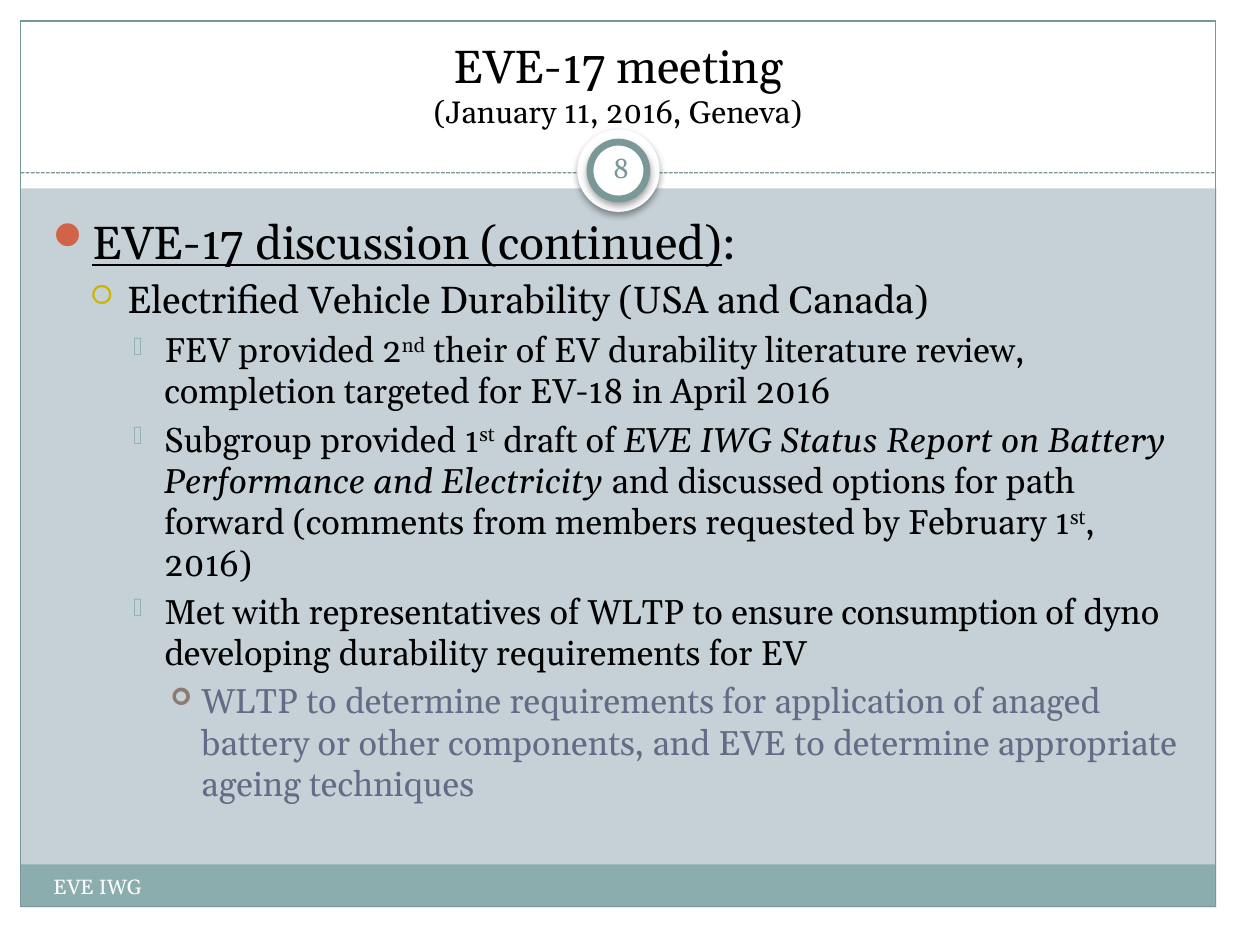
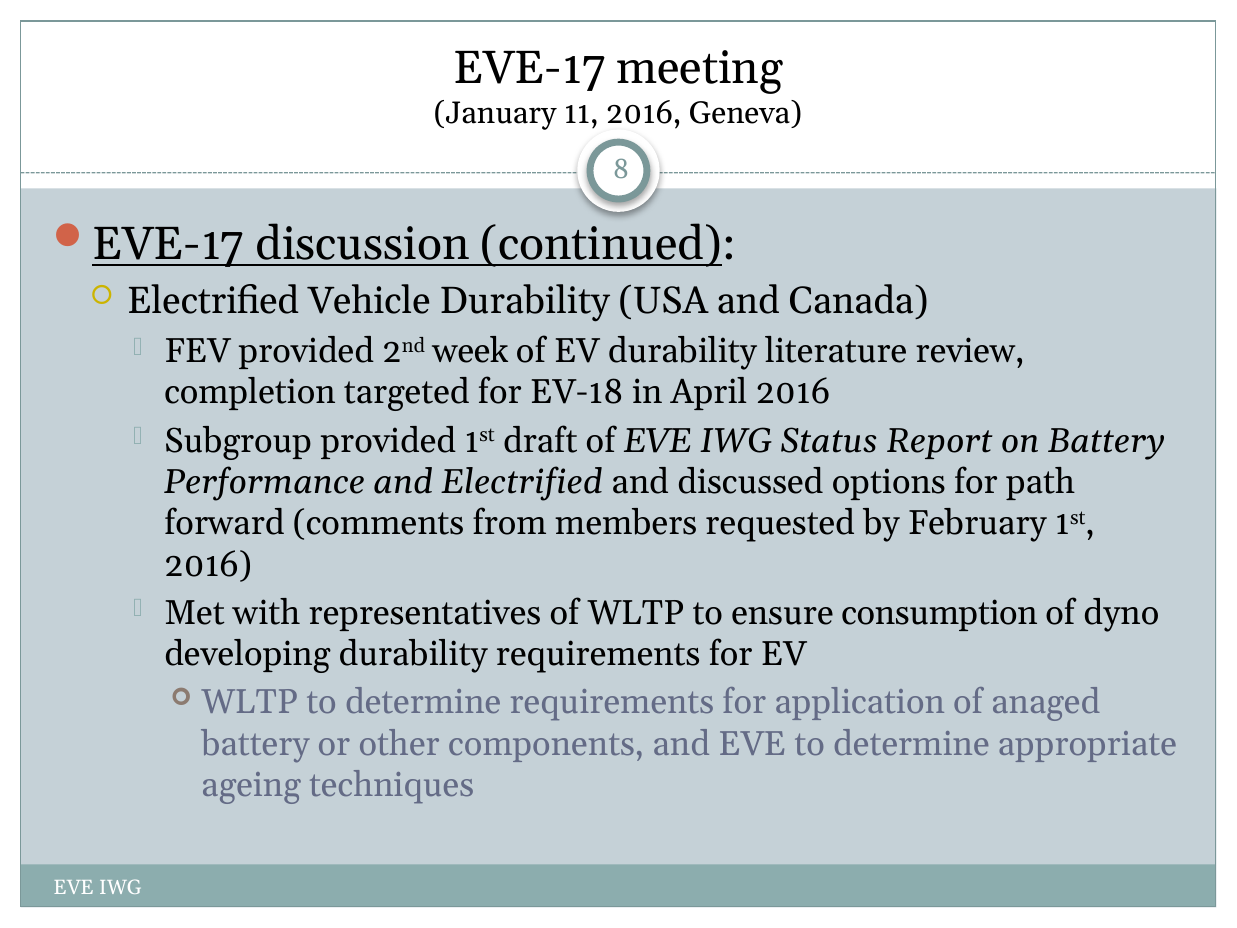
their: their -> week
and Electricity: Electricity -> Electrified
